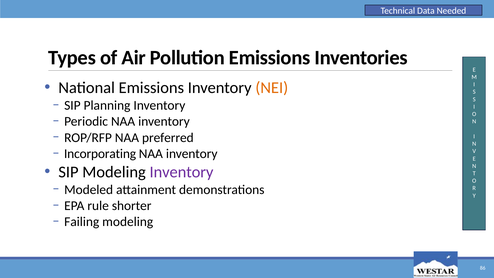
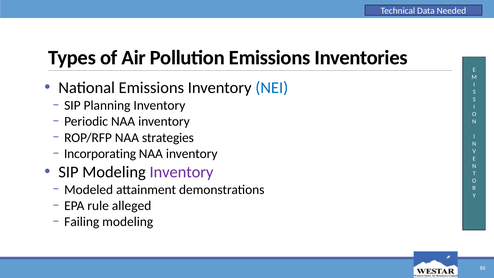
NEI colour: orange -> blue
preferred: preferred -> strategies
shorter: shorter -> alleged
